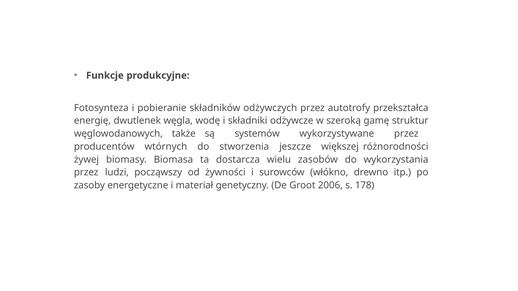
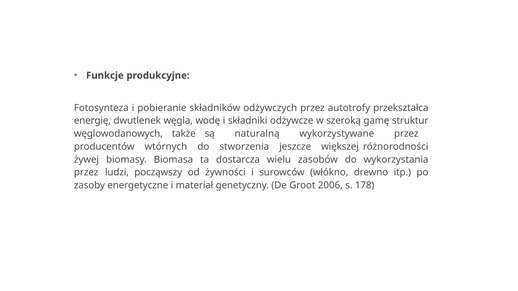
systemów: systemów -> naturalną
